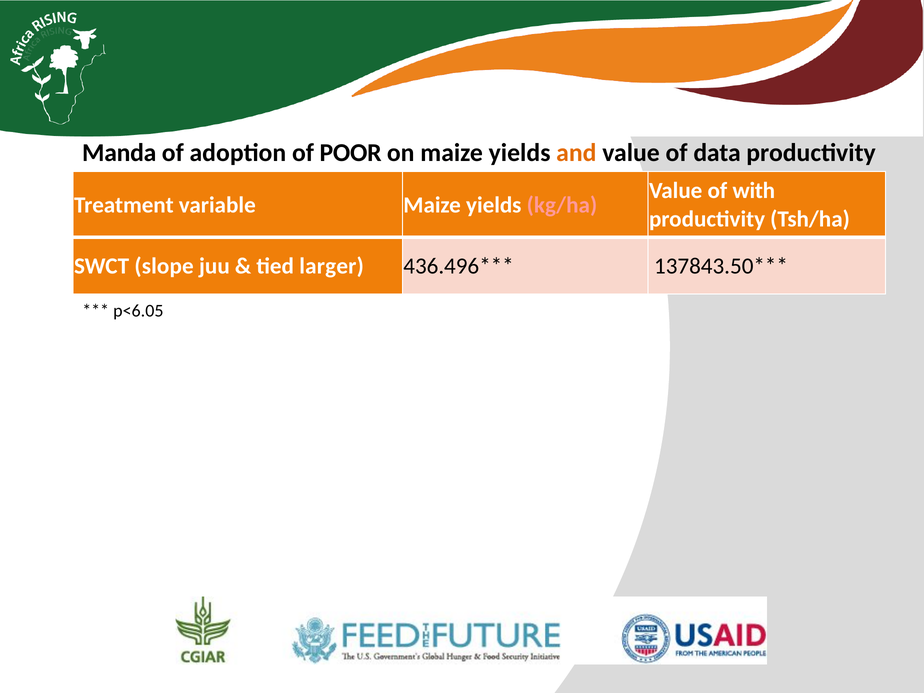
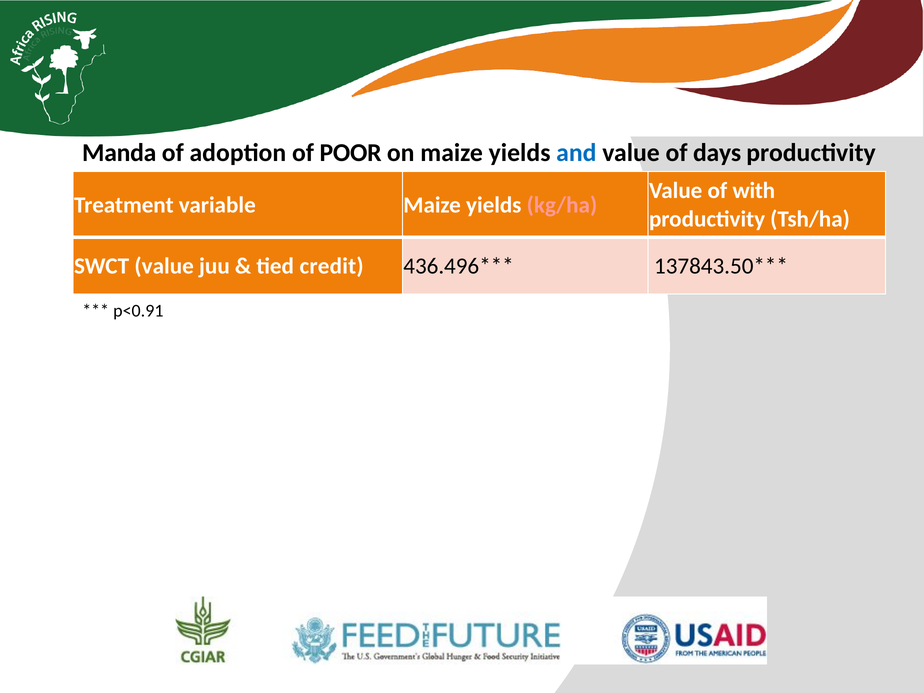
and colour: orange -> blue
data: data -> days
SWCT slope: slope -> value
larger: larger -> credit
p<6.05: p<6.05 -> p<0.91
